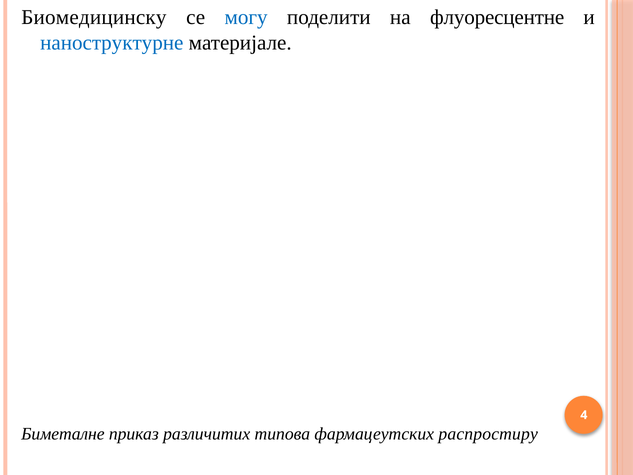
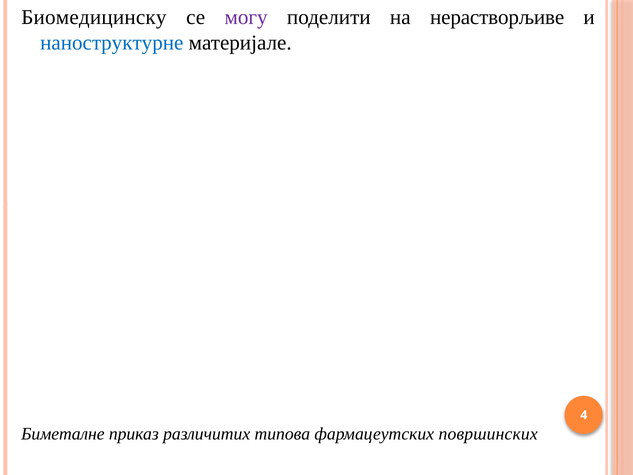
могу colour: blue -> purple
флуоресцентне: флуоресцентне -> нерастворљиве
распростиру: распростиру -> површинских
